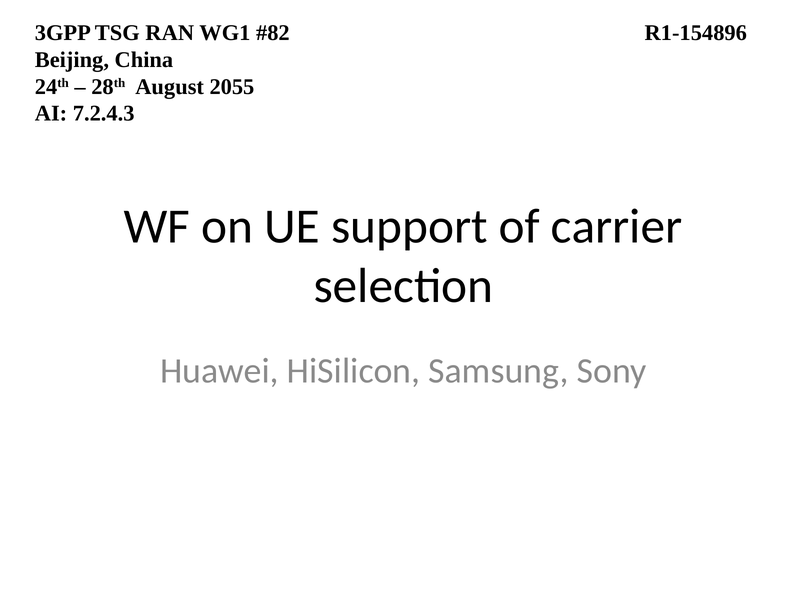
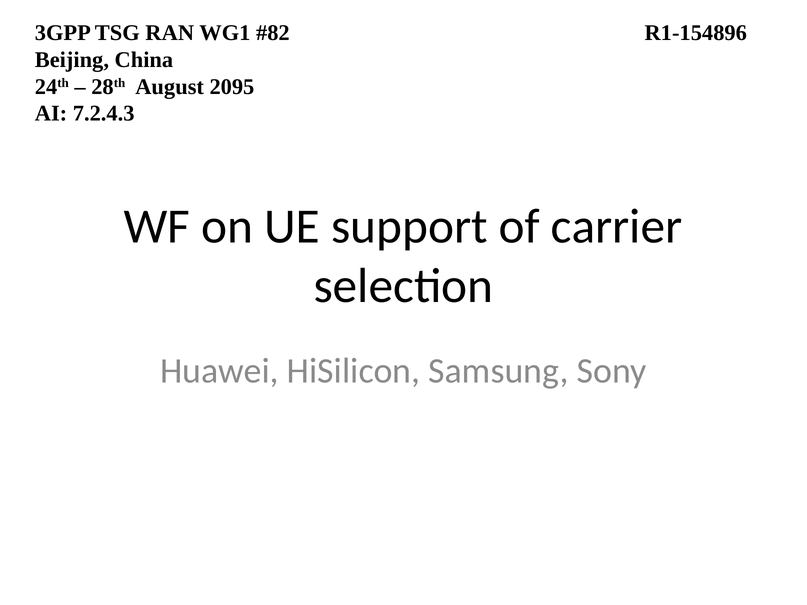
2055: 2055 -> 2095
